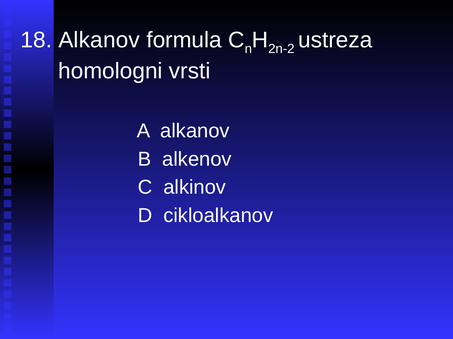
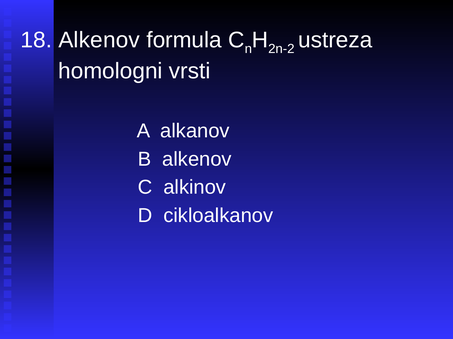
18 Alkanov: Alkanov -> Alkenov
